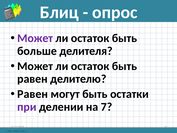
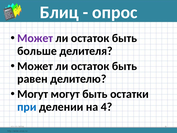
Равен at (33, 94): Равен -> Могут
при colour: purple -> blue
7: 7 -> 4
